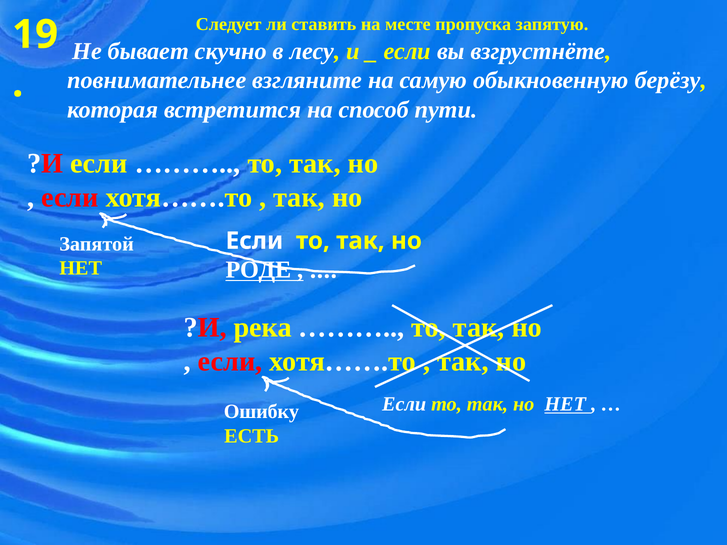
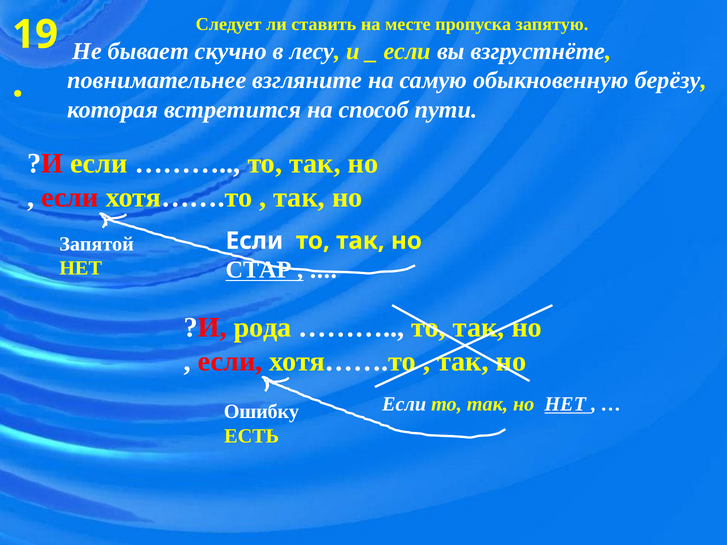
РОДЕ: РОДЕ -> СТАР
река: река -> рода
